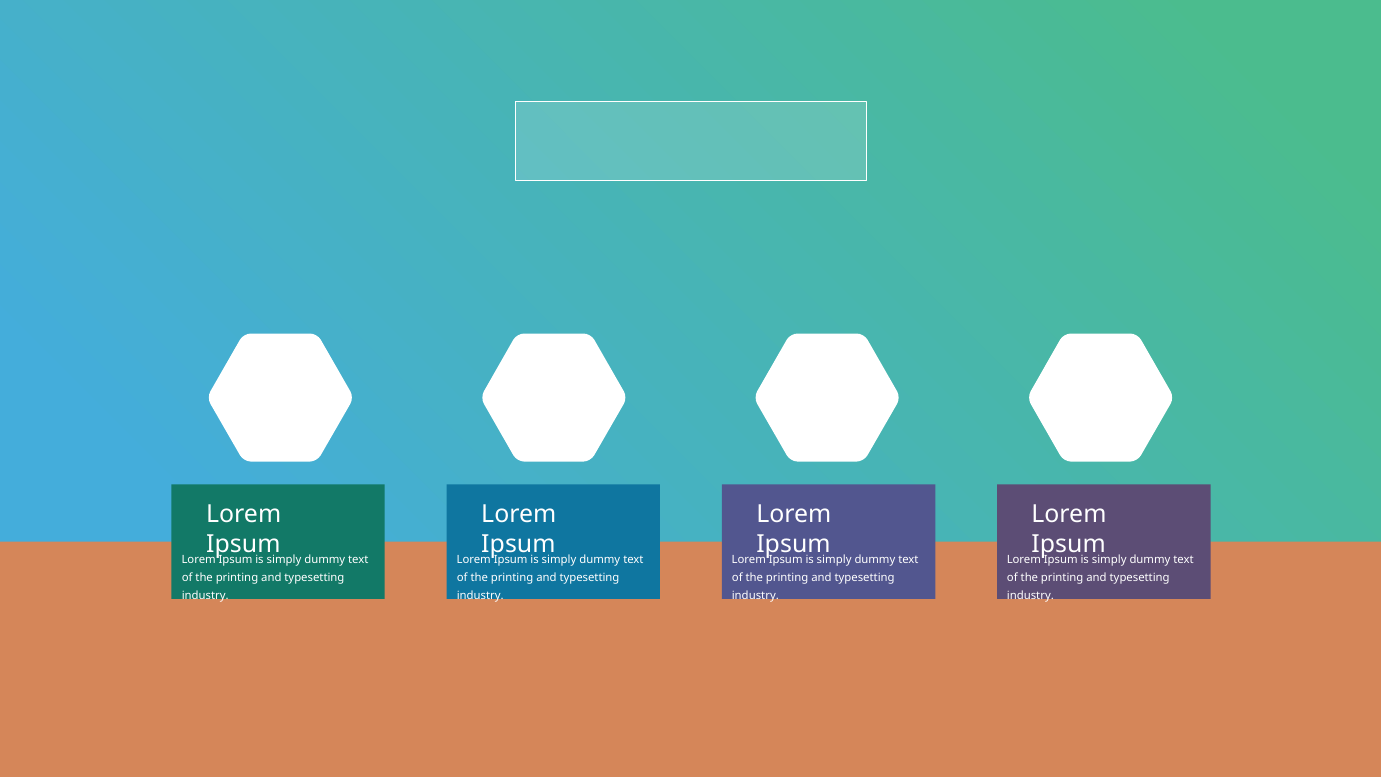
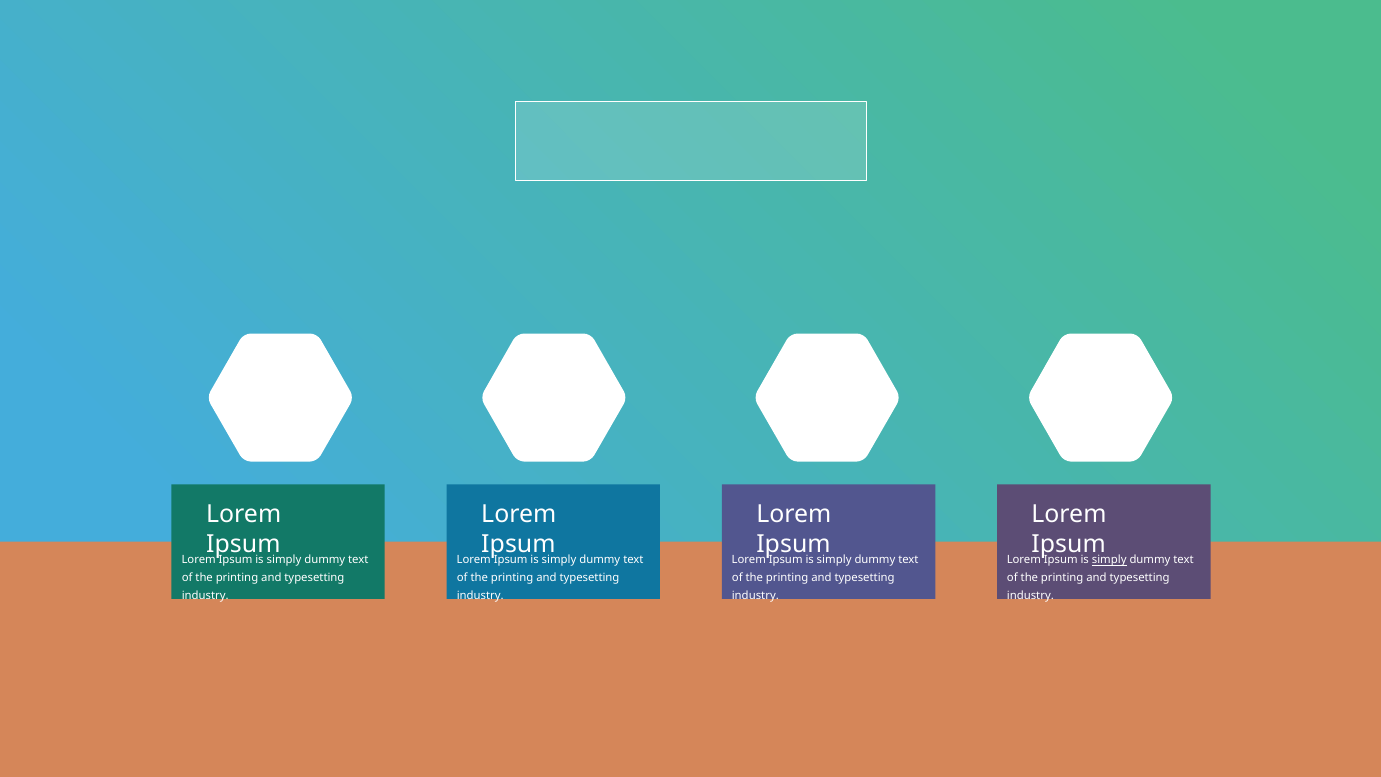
simply at (1109, 560) underline: none -> present
